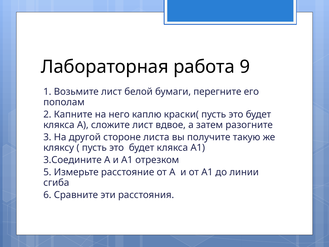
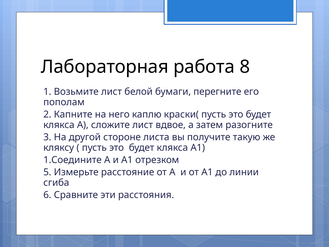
9: 9 -> 8
3.Соедините: 3.Соедините -> 1.Соедините
